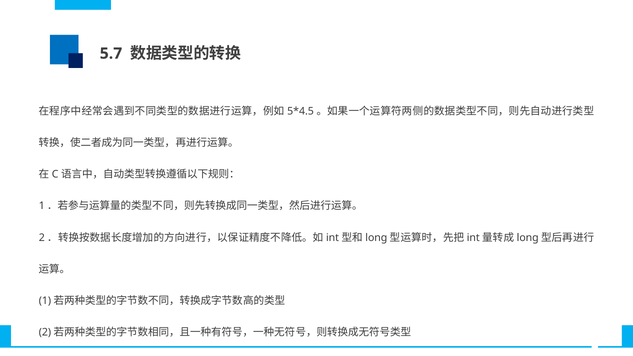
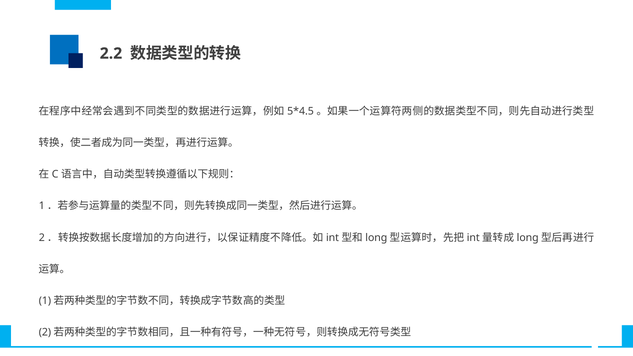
5.7: 5.7 -> 2.2
